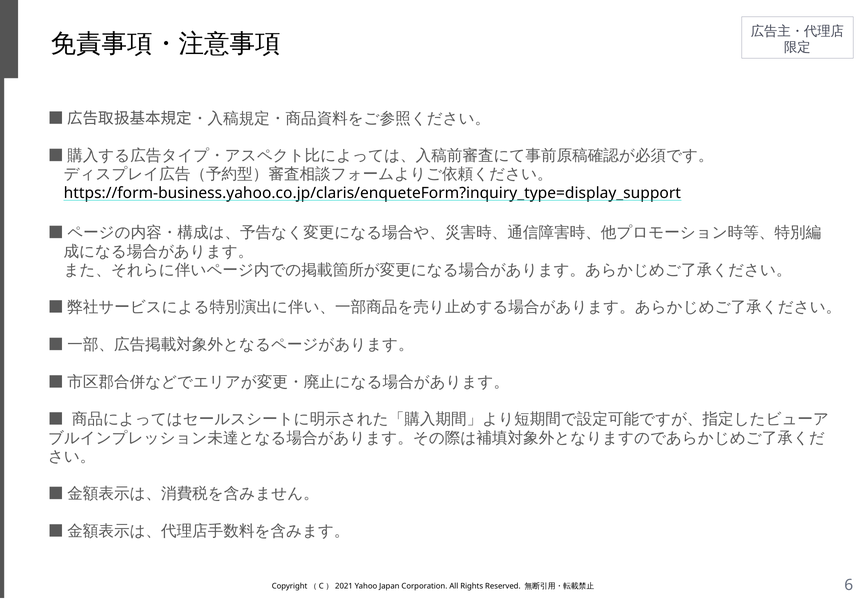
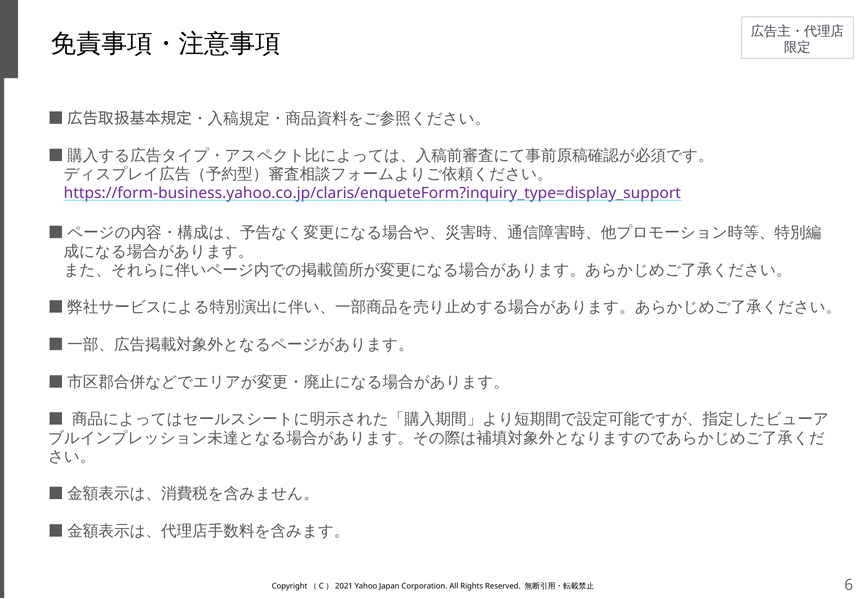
https://form-business.yahoo.co.jp/claris/enqueteForm?inquiry_type=display_support colour: black -> purple
